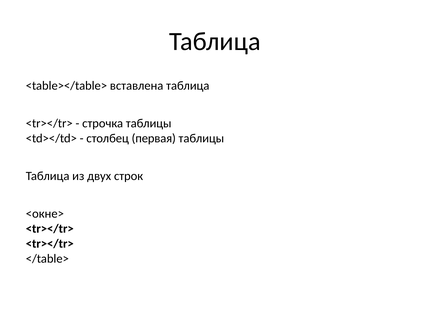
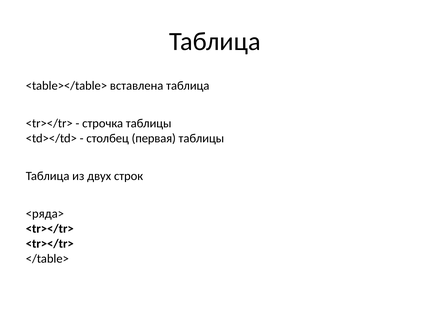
<окне>: <окне> -> <ряда>
